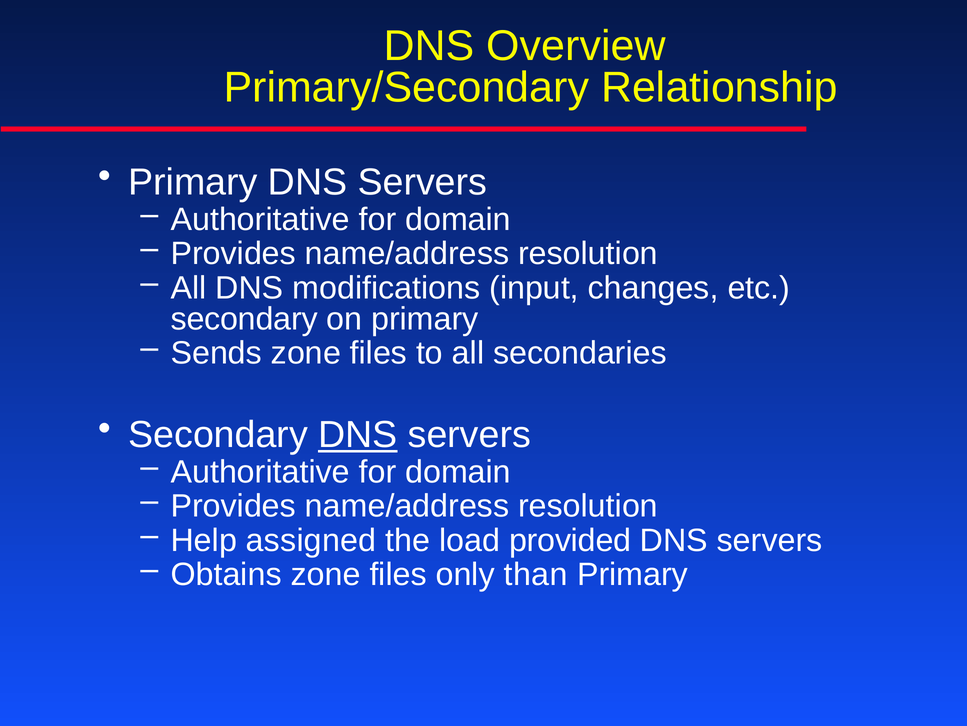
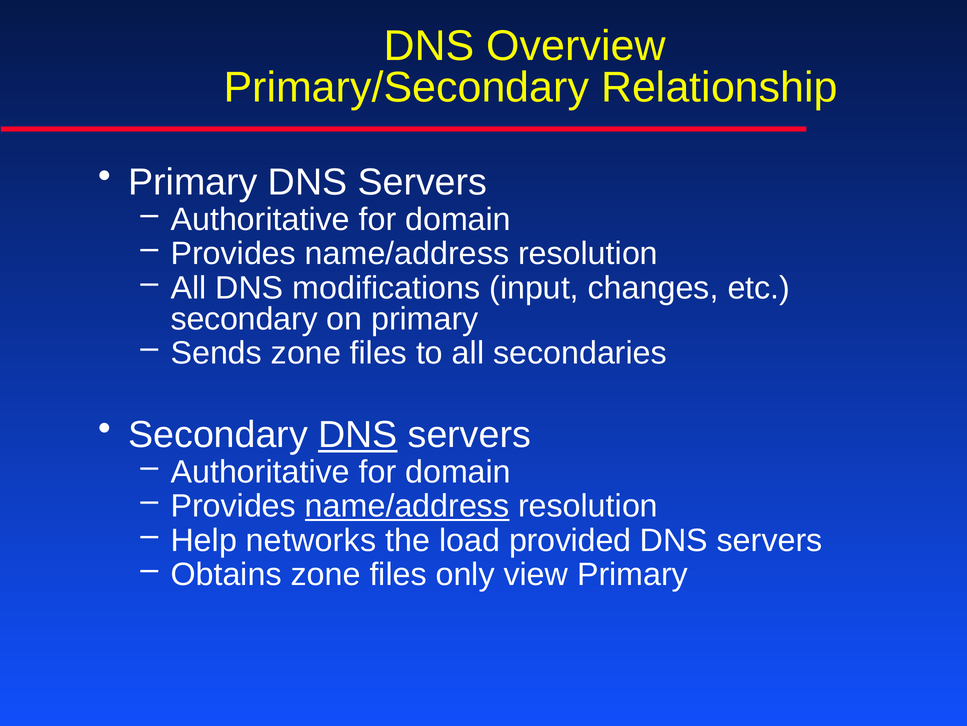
name/address at (407, 506) underline: none -> present
assigned: assigned -> networks
than: than -> view
